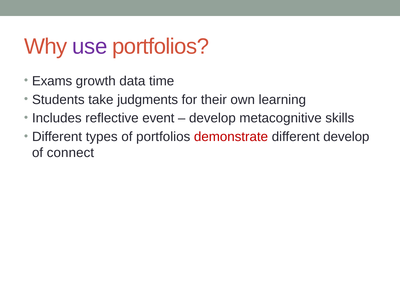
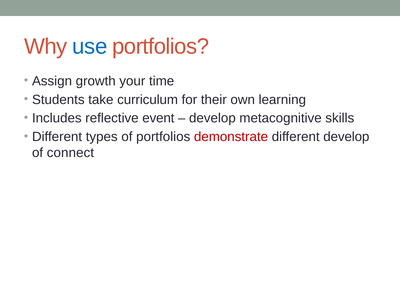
use colour: purple -> blue
Exams: Exams -> Assign
data: data -> your
judgments: judgments -> curriculum
